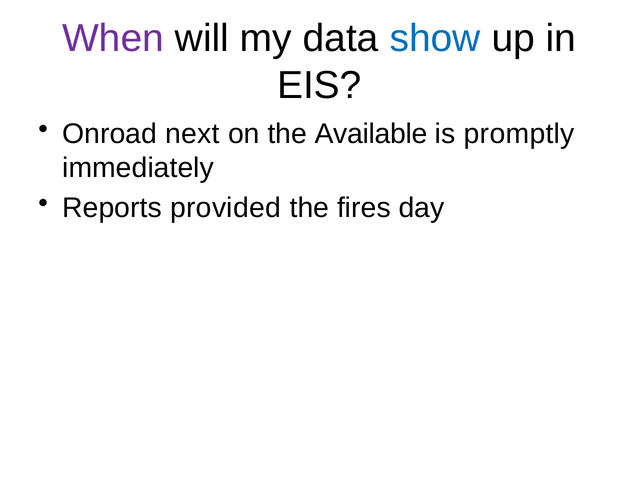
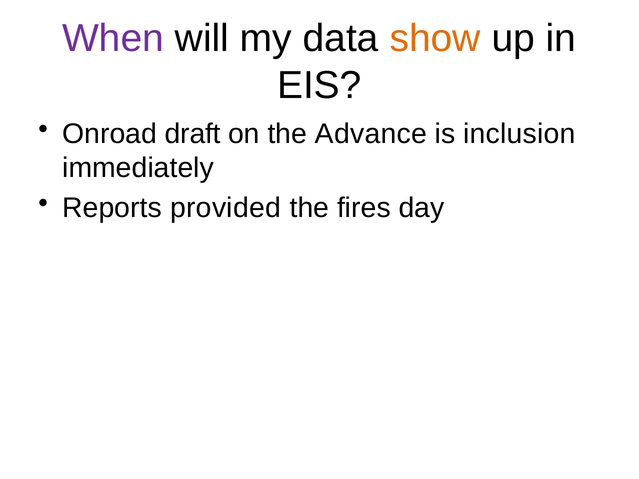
show colour: blue -> orange
next: next -> draft
Available: Available -> Advance
promptly: promptly -> inclusion
